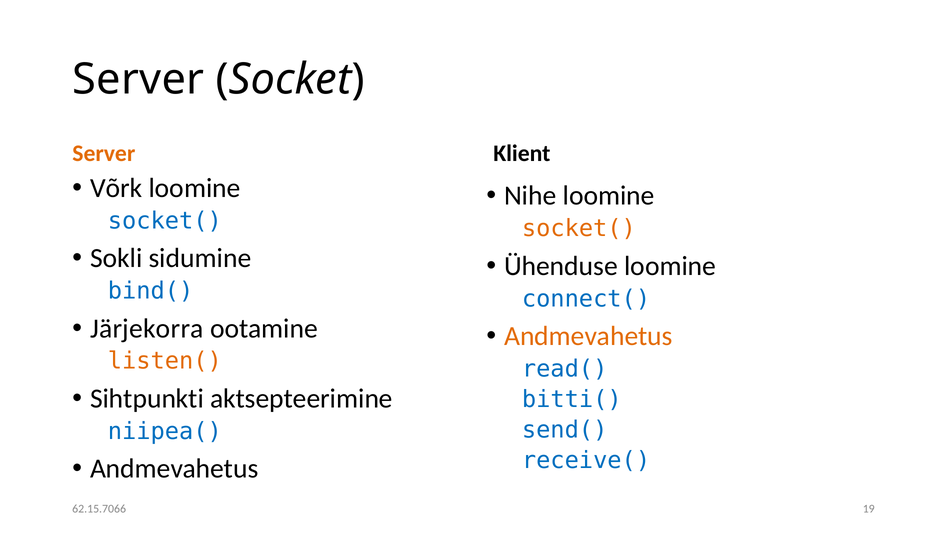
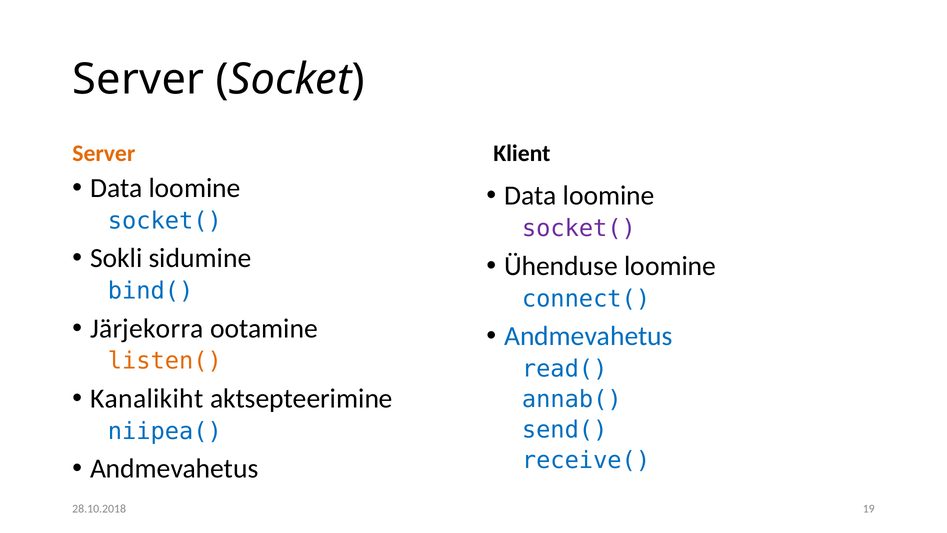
Võrk at (116, 188): Võrk -> Data
Nihe at (530, 196): Nihe -> Data
socket( at (579, 228) colour: orange -> purple
Andmevahetus at (588, 336) colour: orange -> blue
Sihtpunkti: Sihtpunkti -> Kanalikiht
bitti(: bitti( -> annab(
62.15.7066: 62.15.7066 -> 28.10.2018
